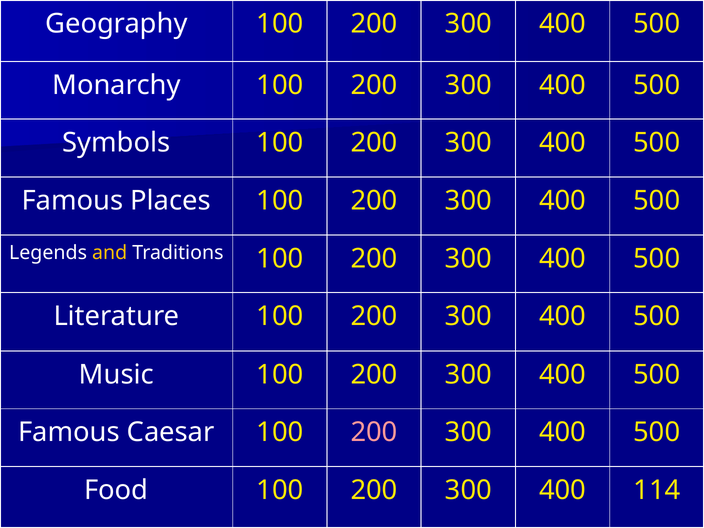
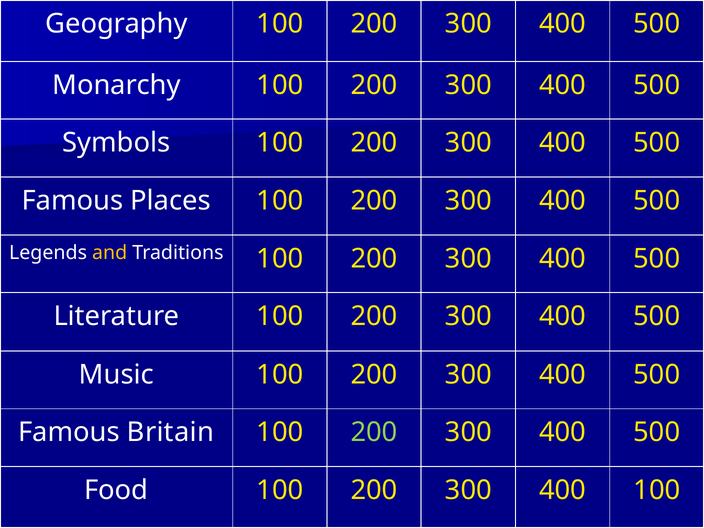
Caesar: Caesar -> Britain
200 at (374, 432) colour: pink -> light green
400 114: 114 -> 100
